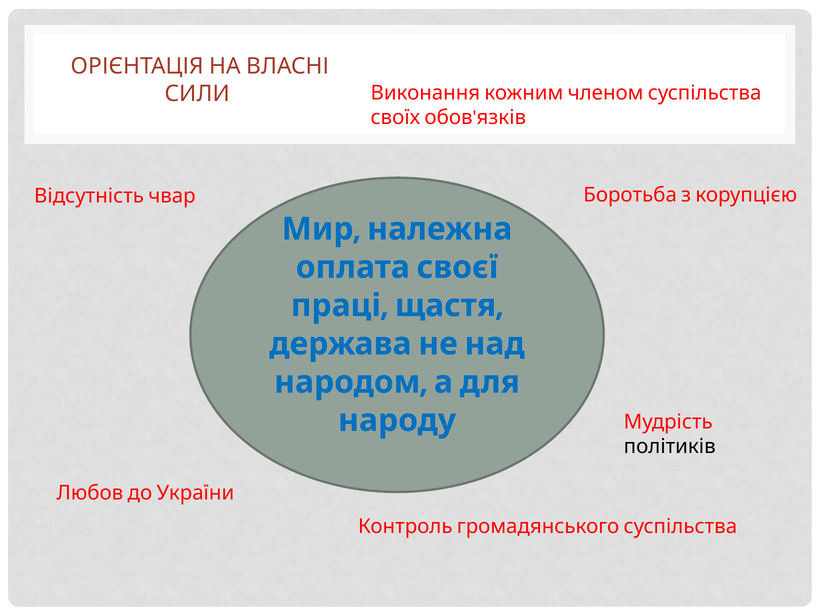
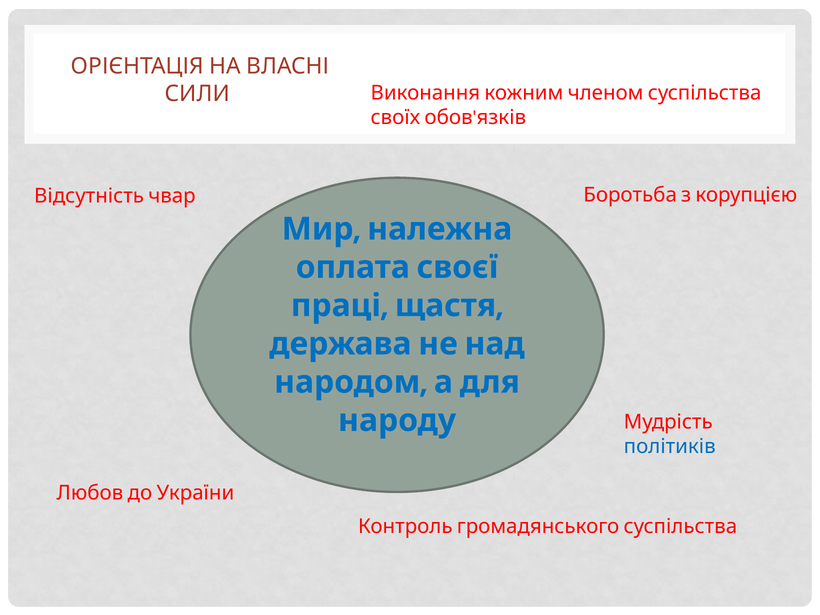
політиків colour: black -> blue
